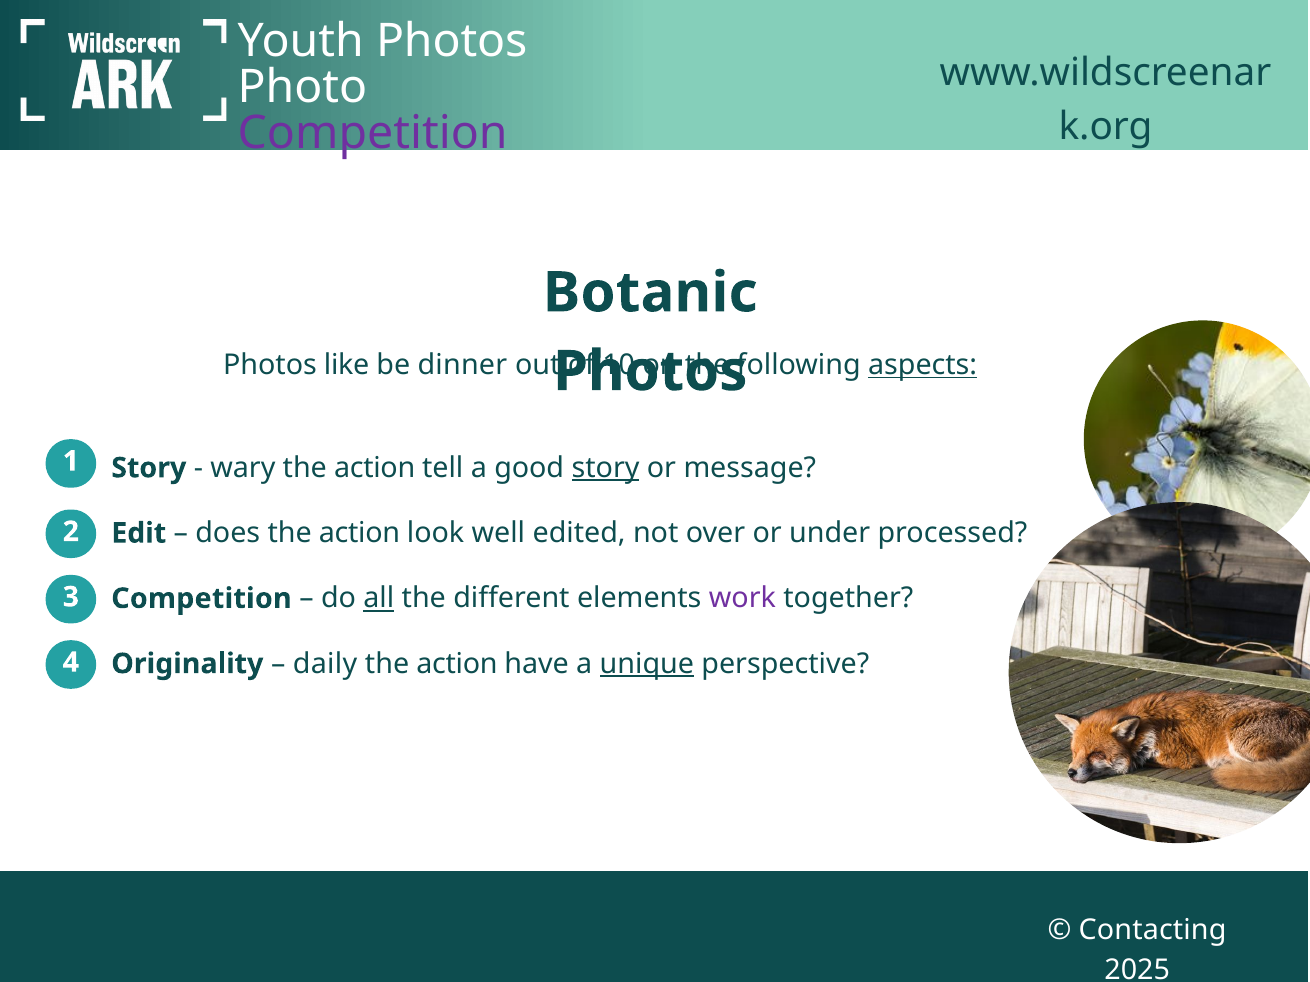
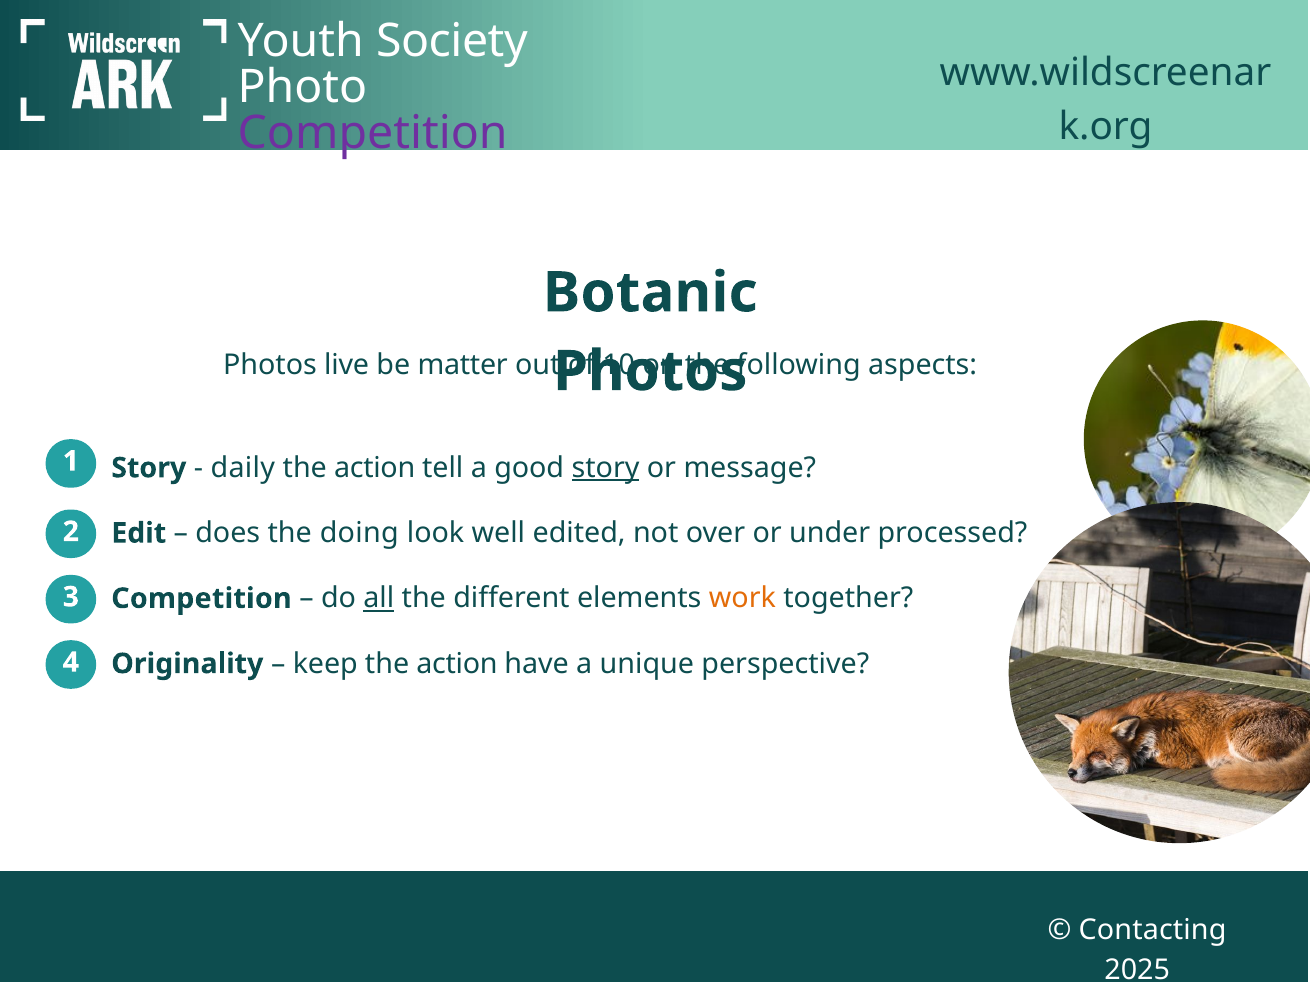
Youth Photos: Photos -> Society
like: like -> live
dinner: dinner -> matter
aspects underline: present -> none
wary: wary -> daily
does the action: action -> doing
work colour: purple -> orange
daily: daily -> keep
unique underline: present -> none
